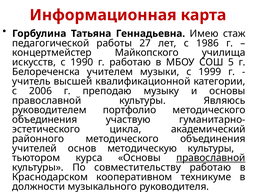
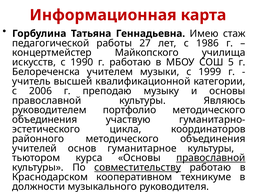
академический: академический -> координаторов
методическую: методическую -> гуманитарное
совместительству underline: none -> present
